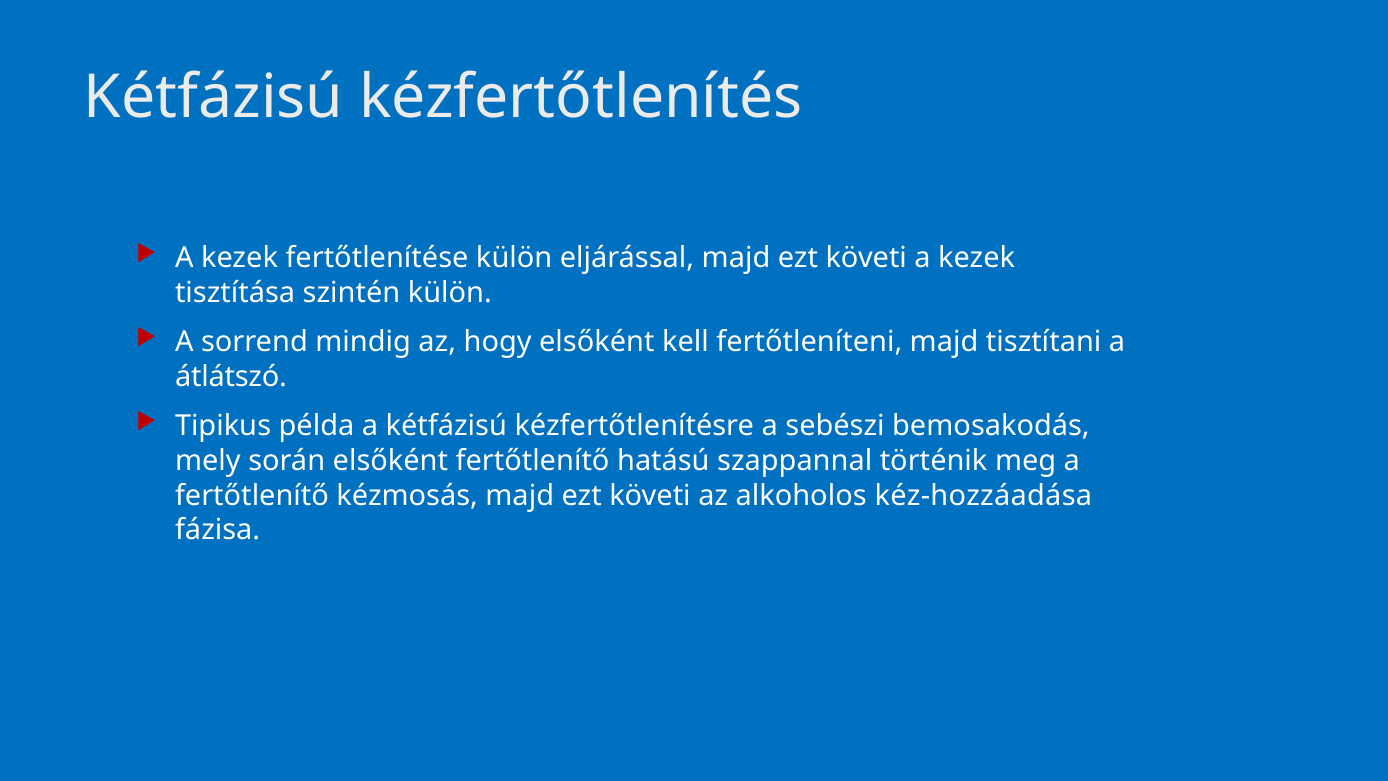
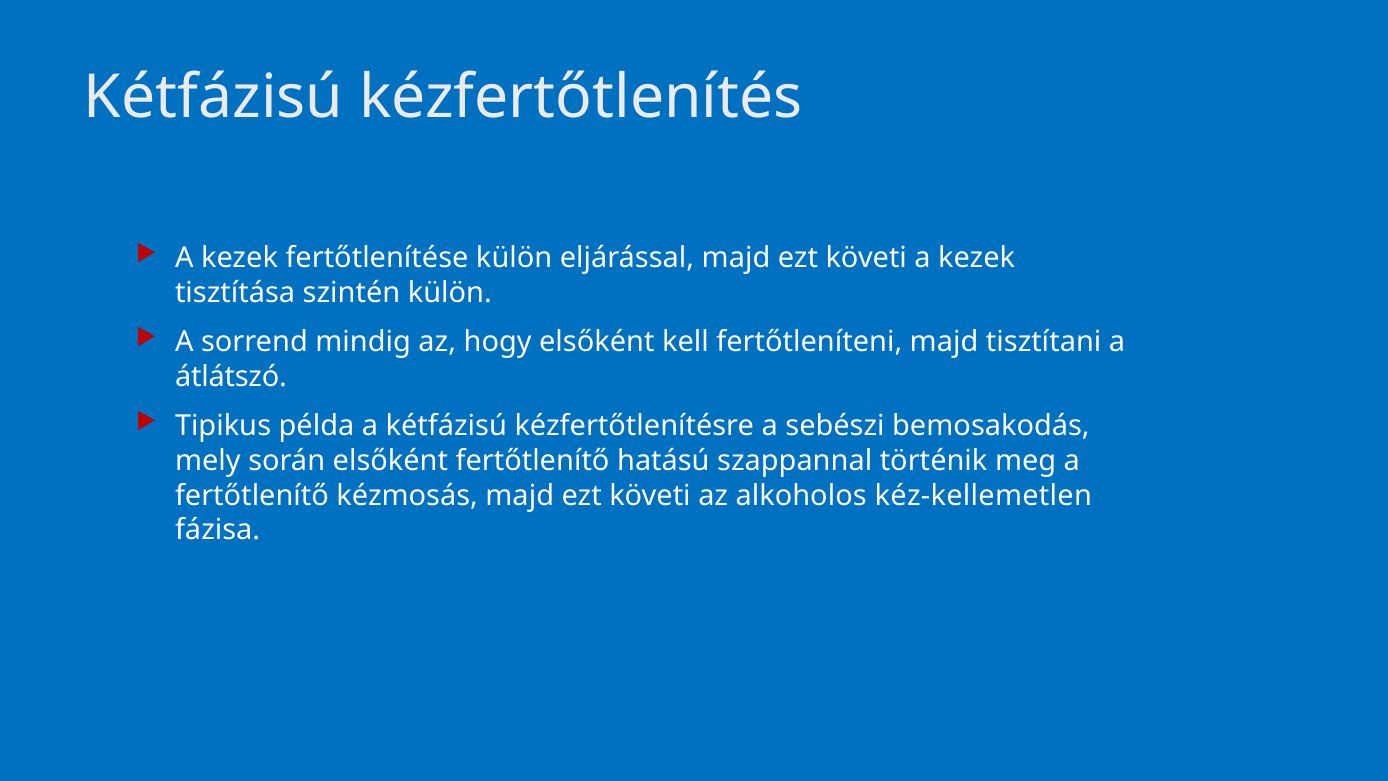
kéz-hozzáadása: kéz-hozzáadása -> kéz-kellemetlen
